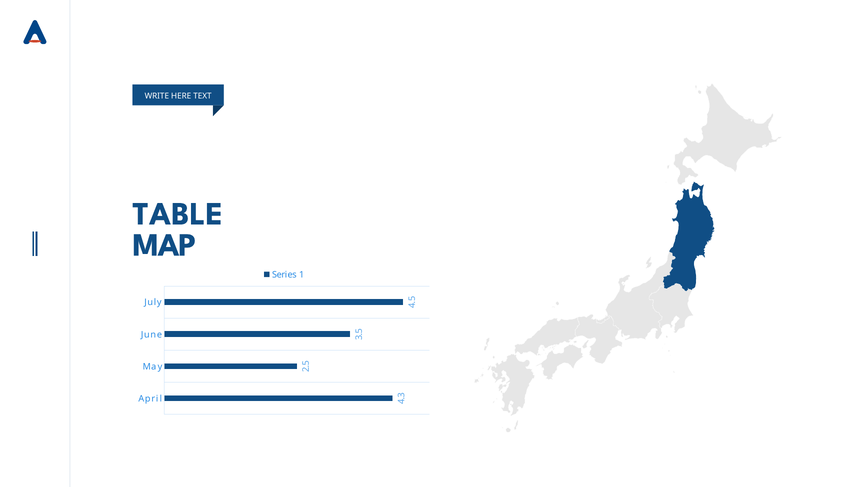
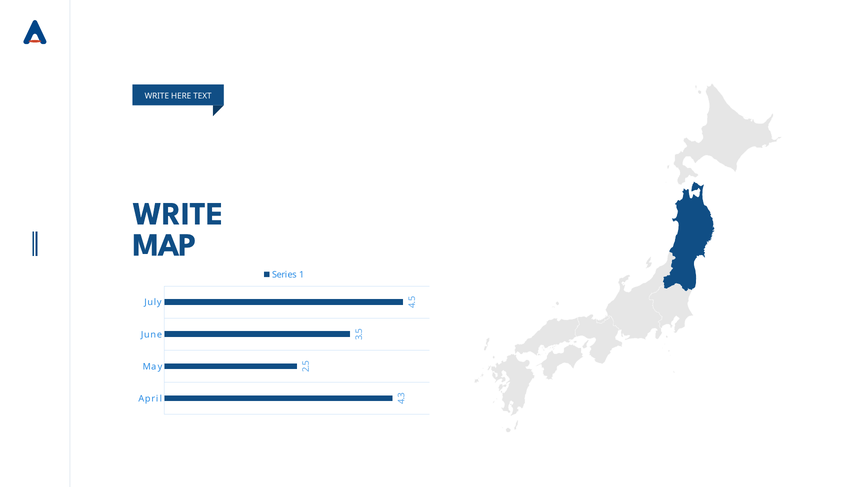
TABLE at (178, 214): TABLE -> WRITE
